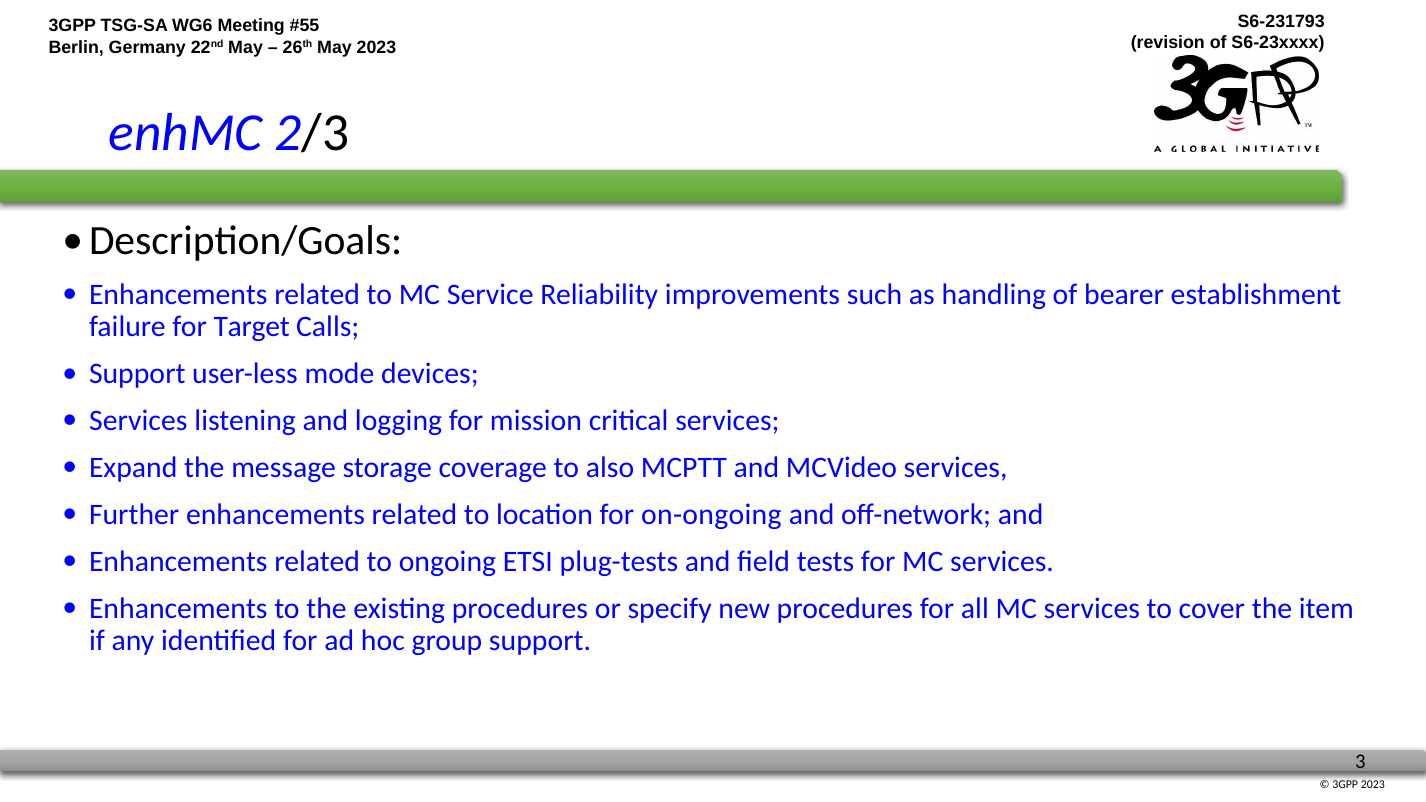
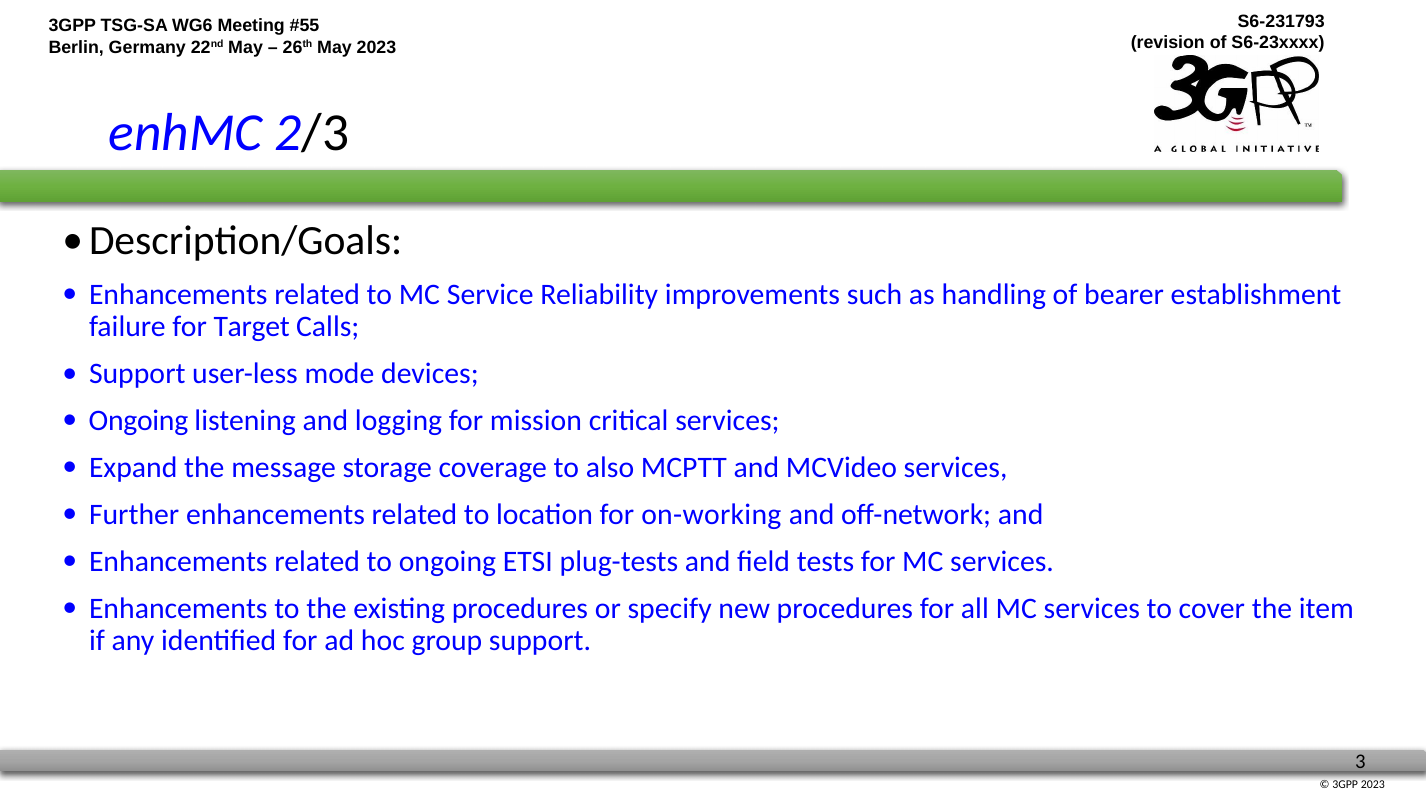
Services at (138, 421): Services -> Ongoing
on-ongoing: on-ongoing -> on-working
